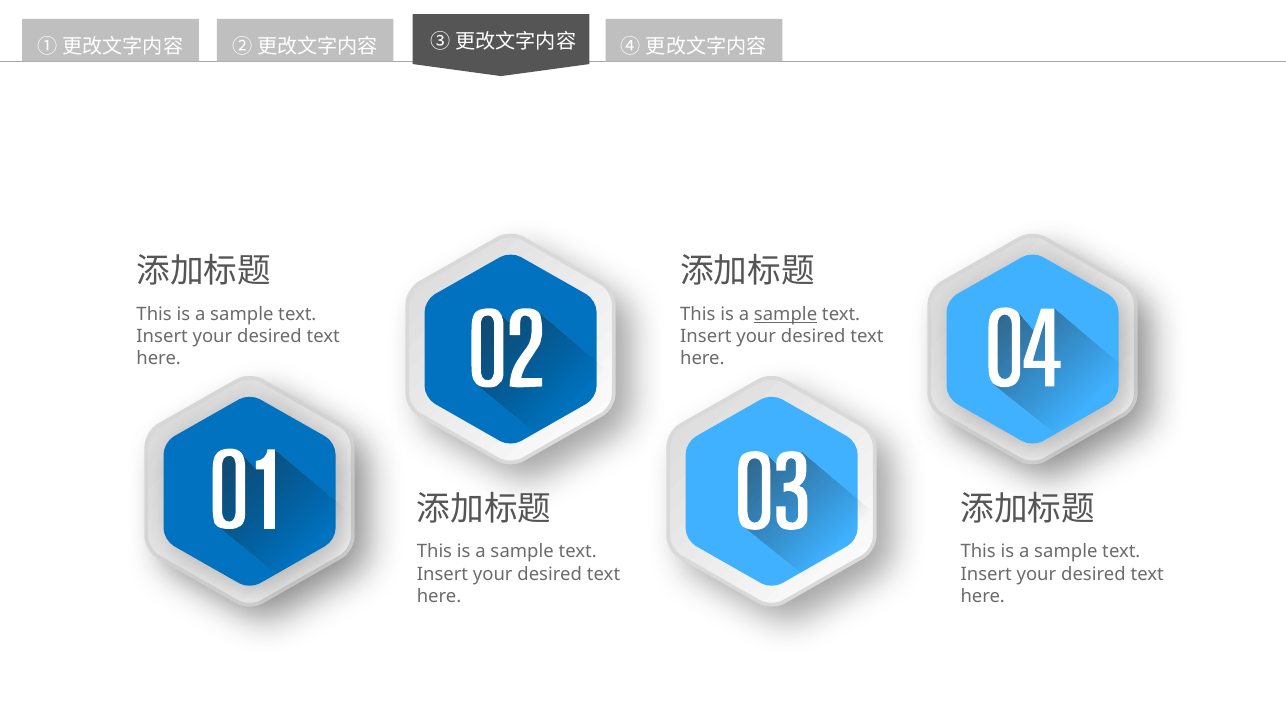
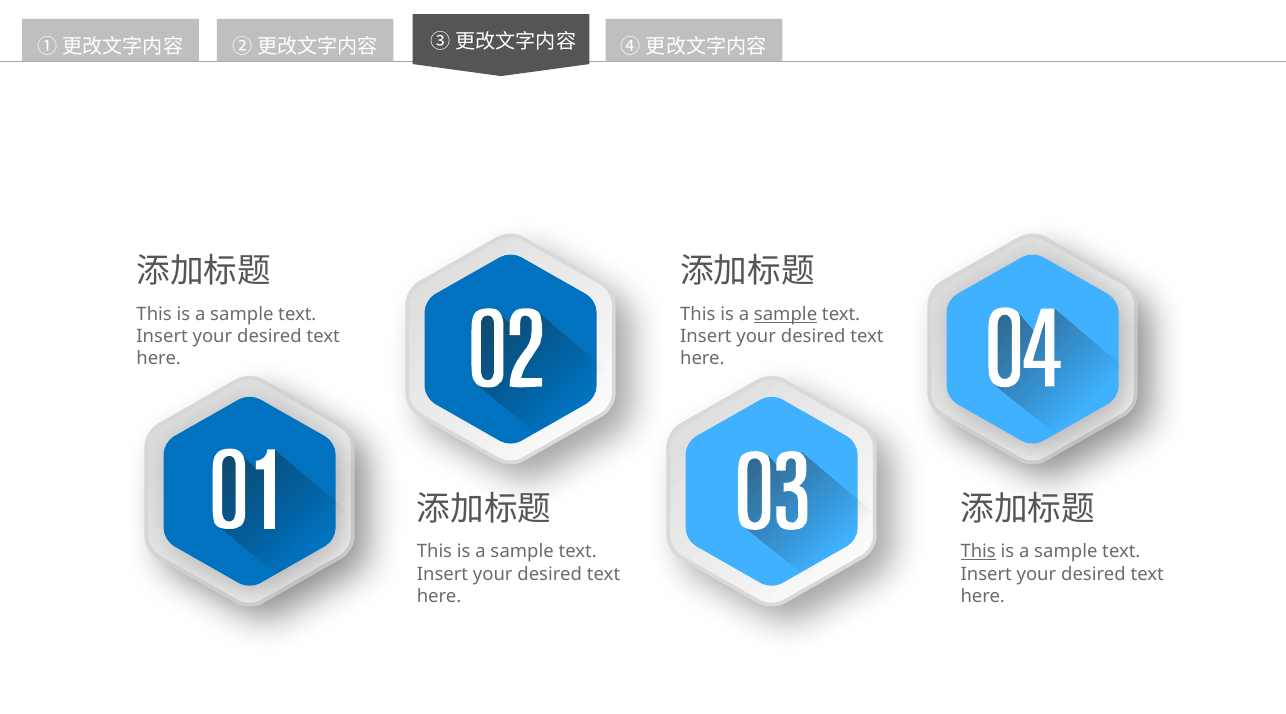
This at (978, 552) underline: none -> present
